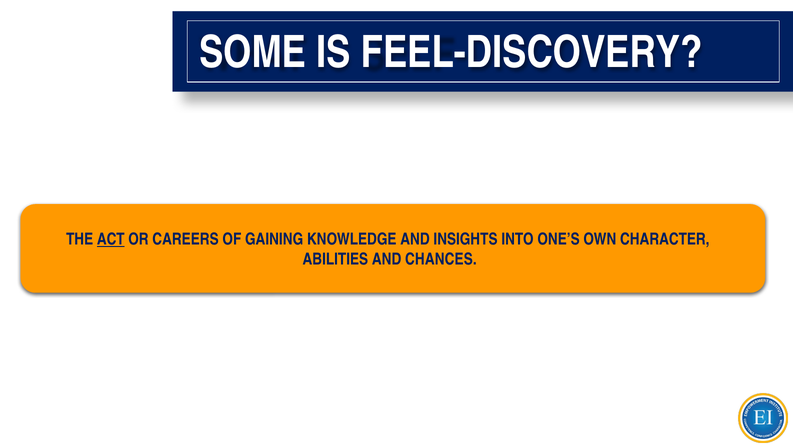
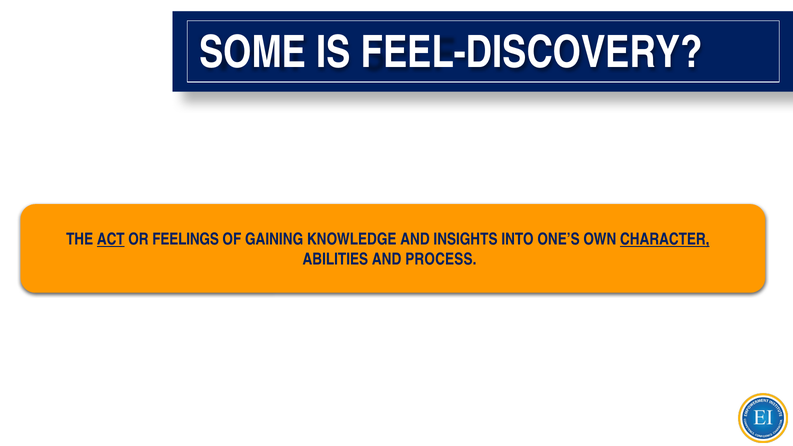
CAREERS: CAREERS -> FEELINGS
CHARACTER underline: none -> present
CHANCES: CHANCES -> PROCESS
